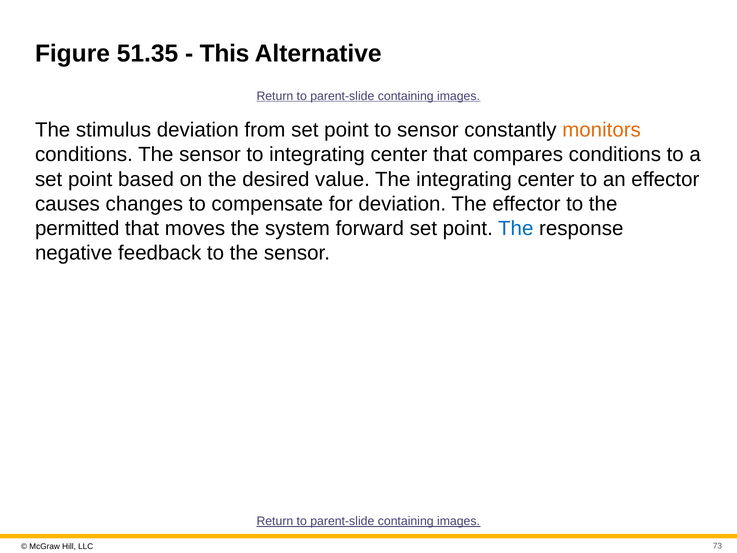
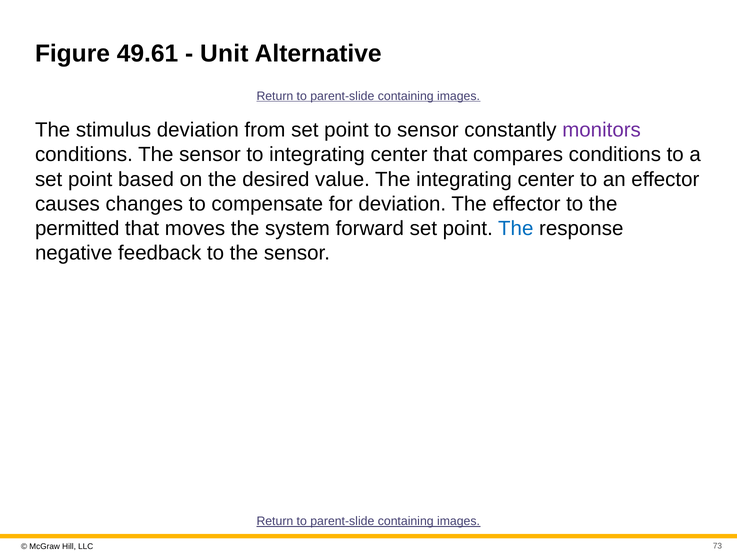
51.35: 51.35 -> 49.61
This: This -> Unit
monitors colour: orange -> purple
